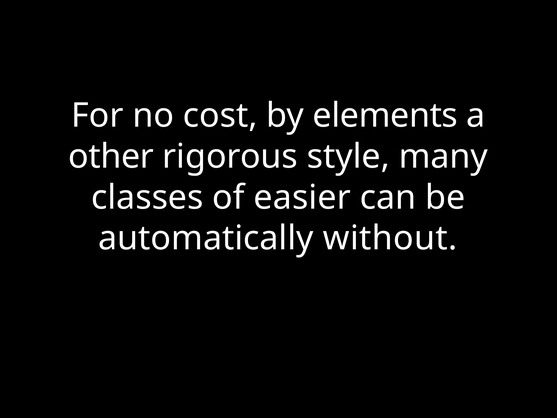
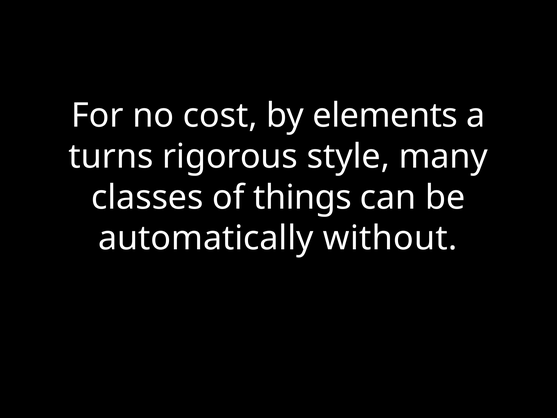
other: other -> turns
easier: easier -> things
